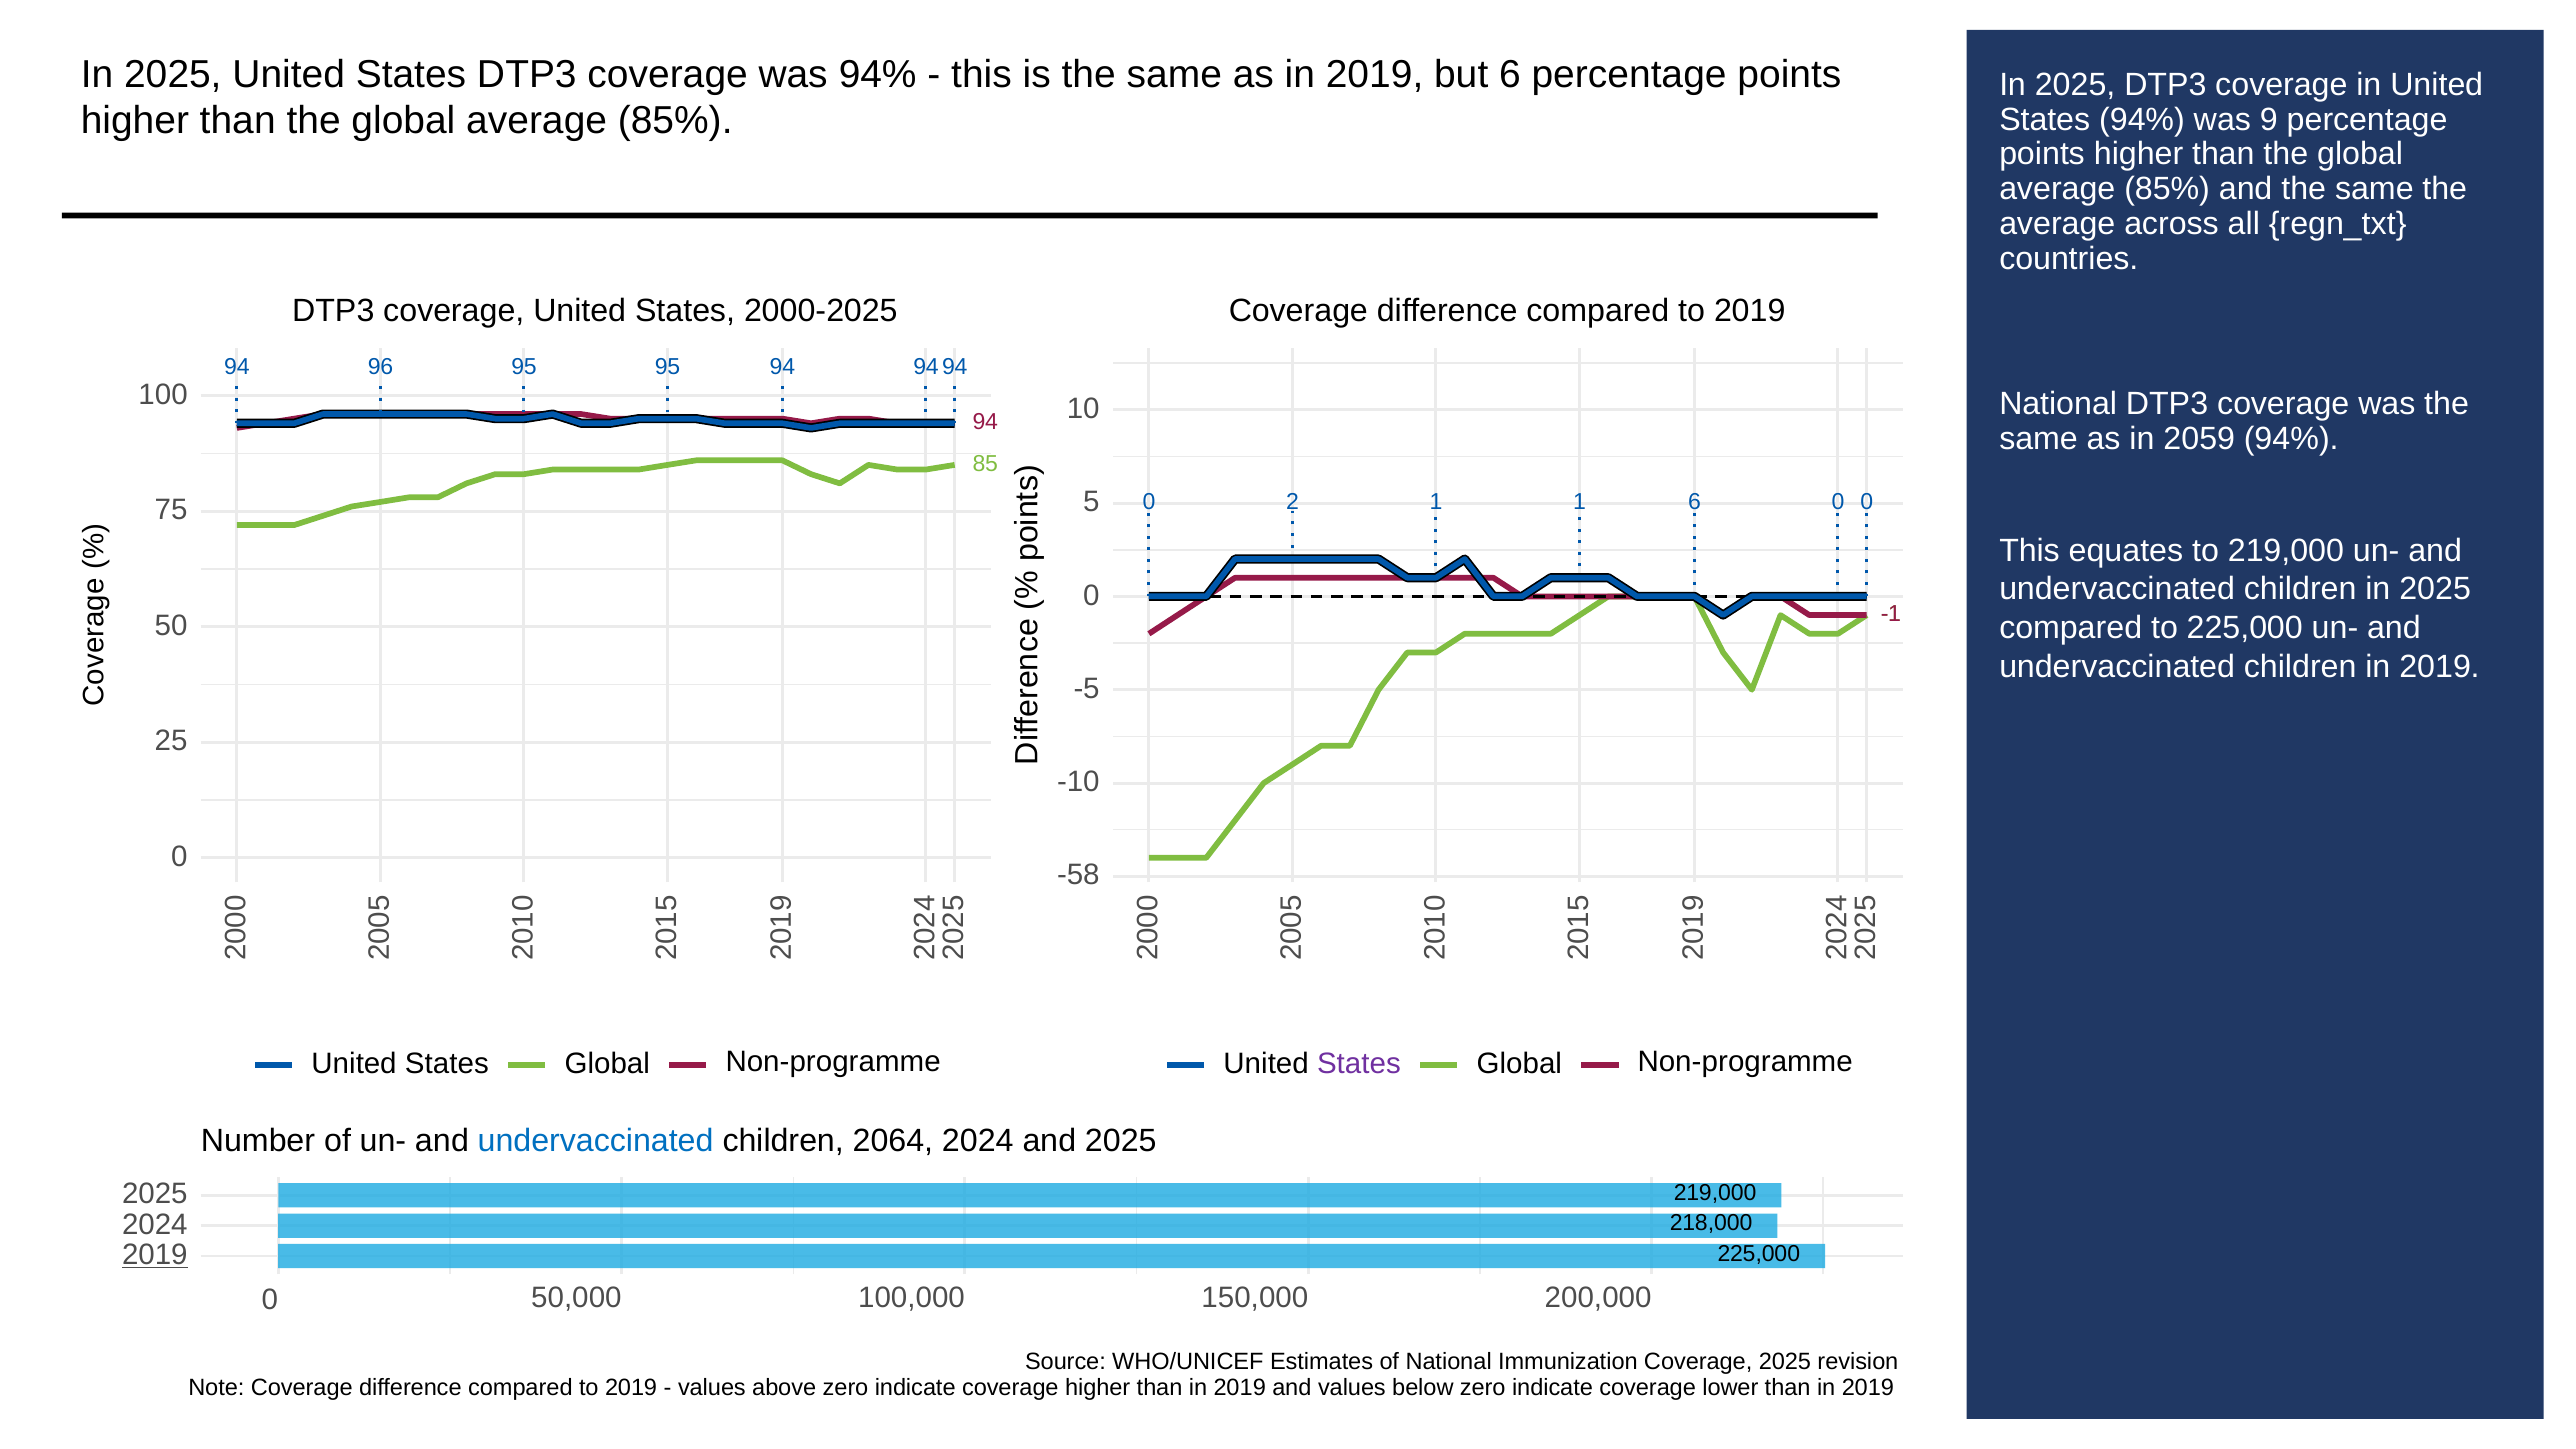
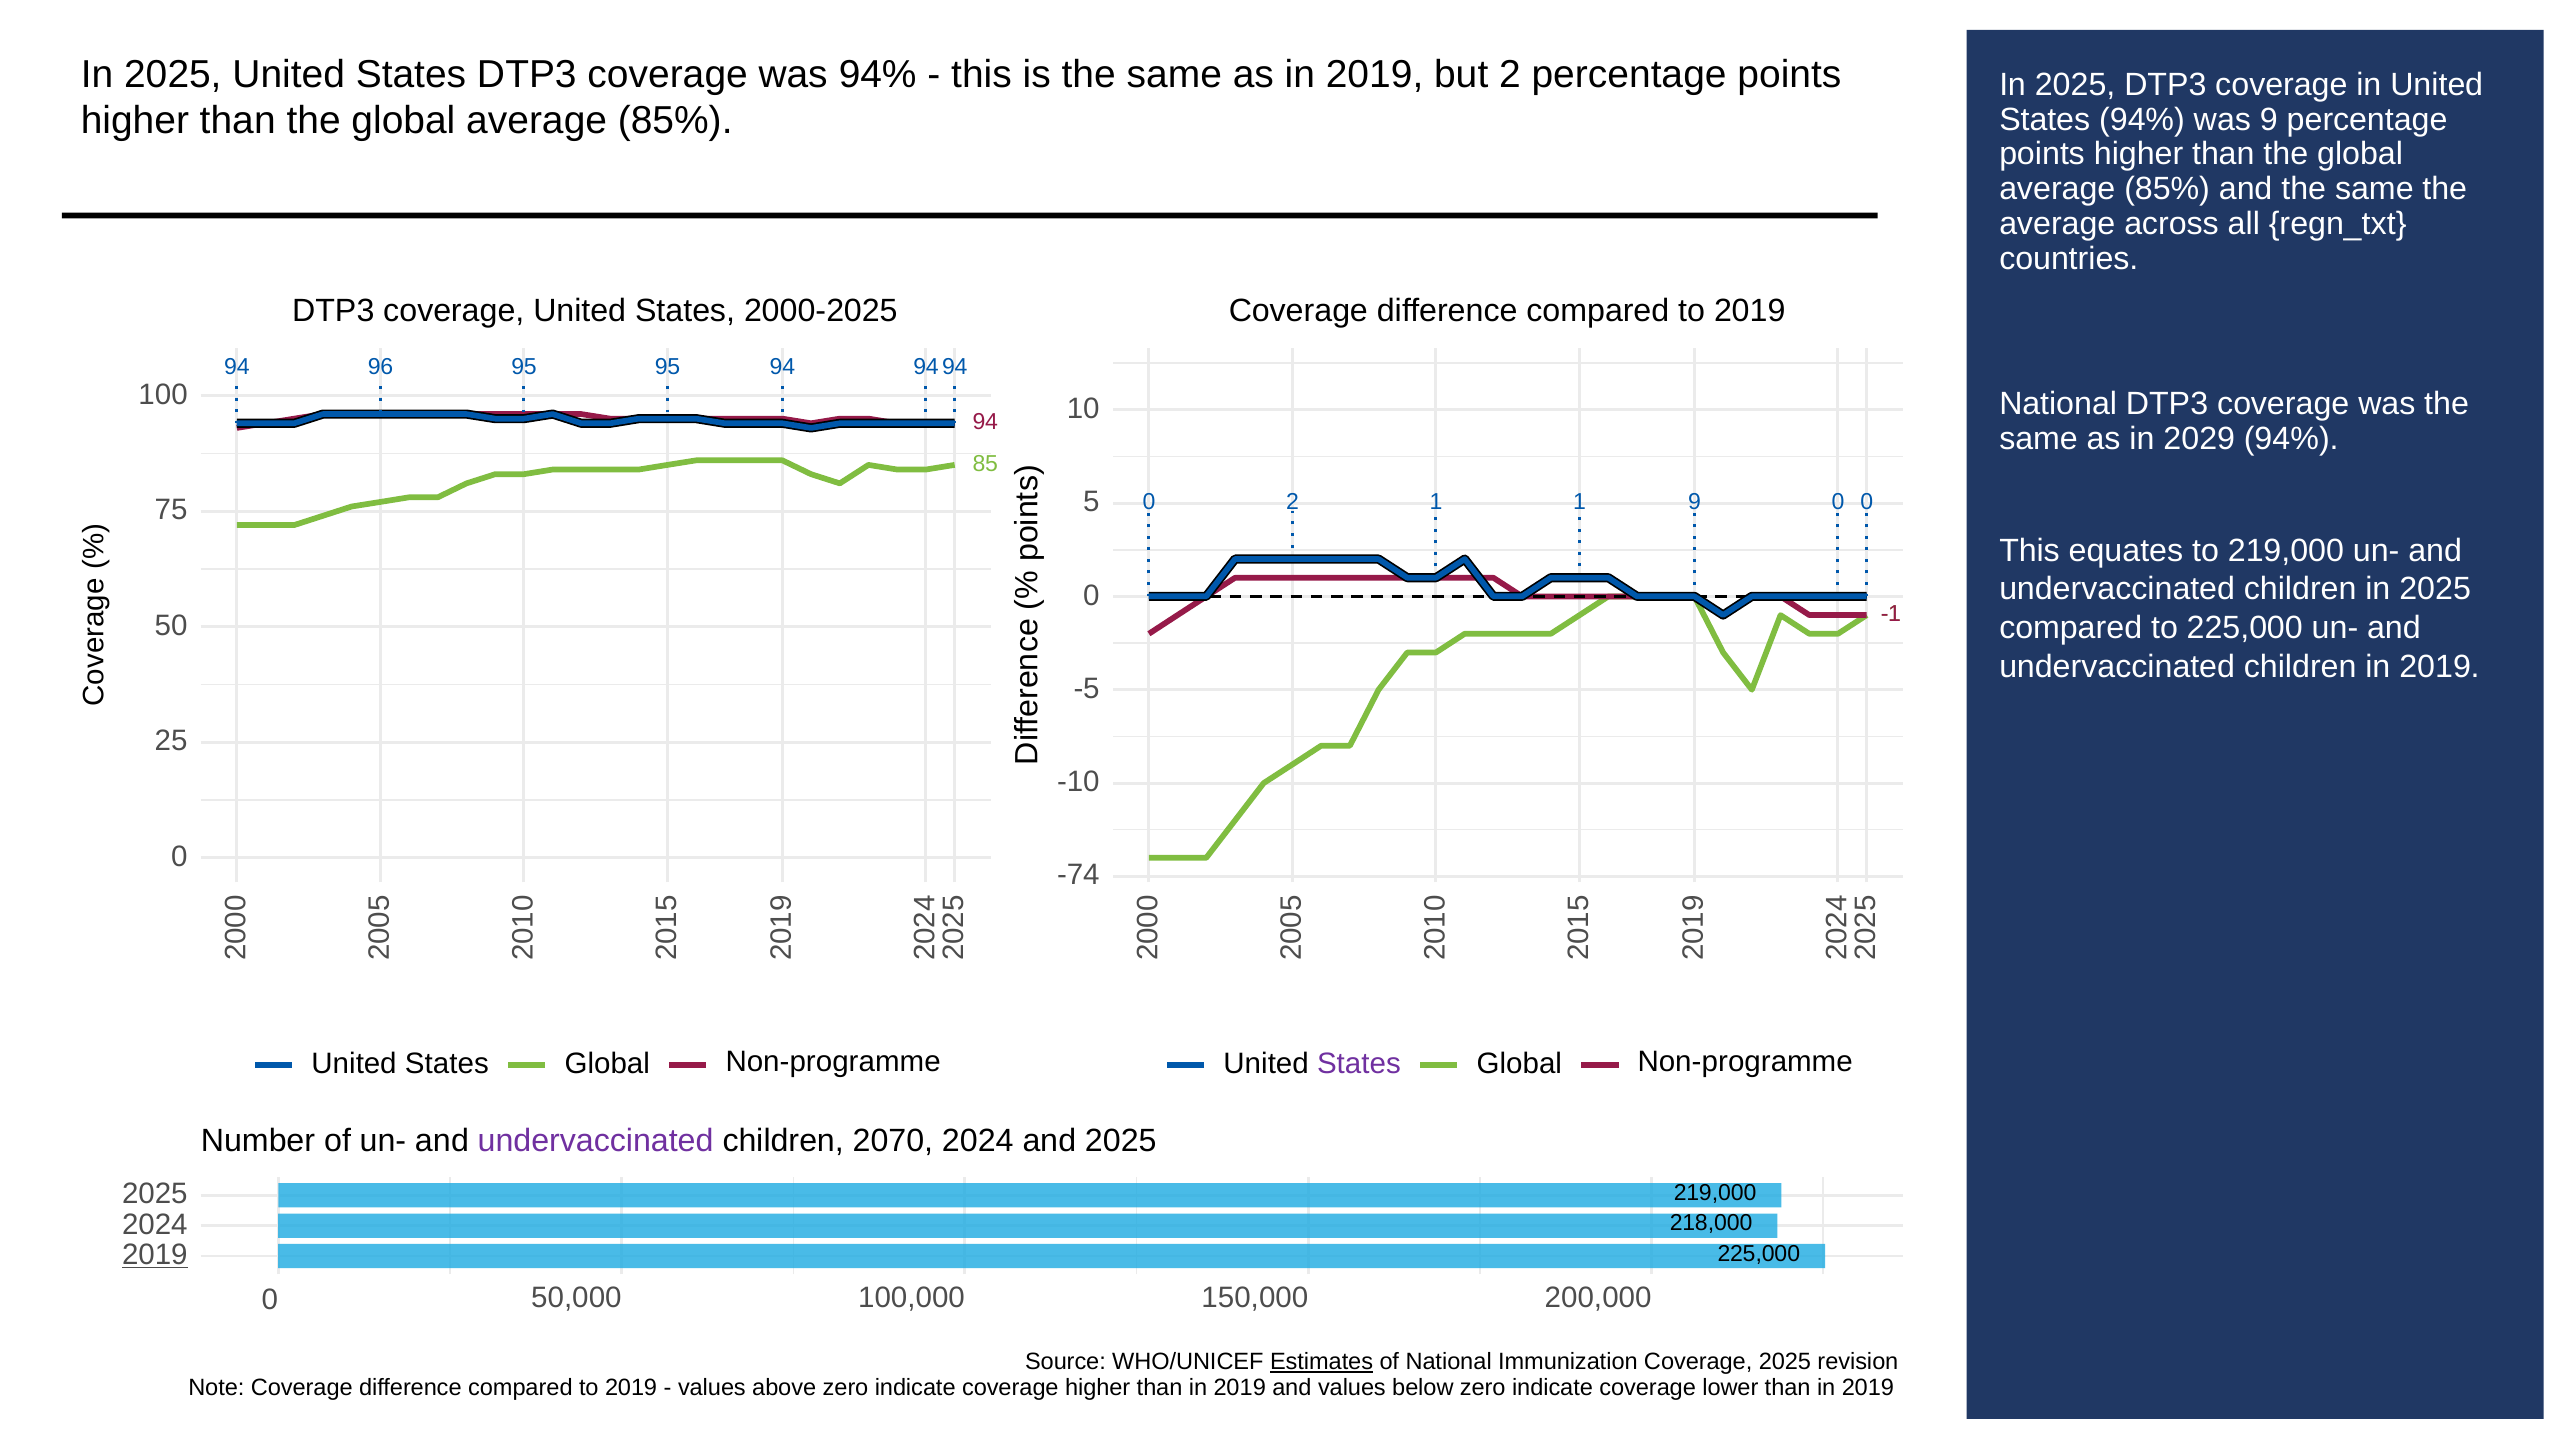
but 6: 6 -> 2
2059: 2059 -> 2029
1 1 6: 6 -> 9
-58: -58 -> -74
undervaccinated at (596, 1141) colour: blue -> purple
2064: 2064 -> 2070
Estimates underline: none -> present
